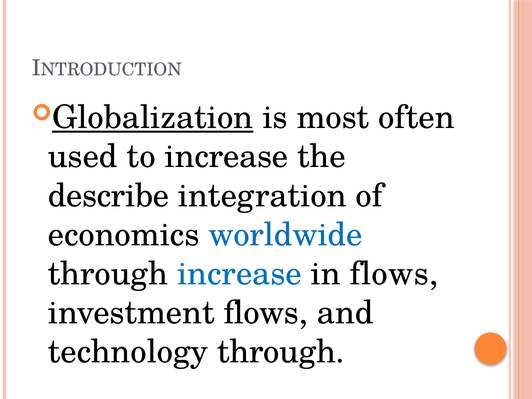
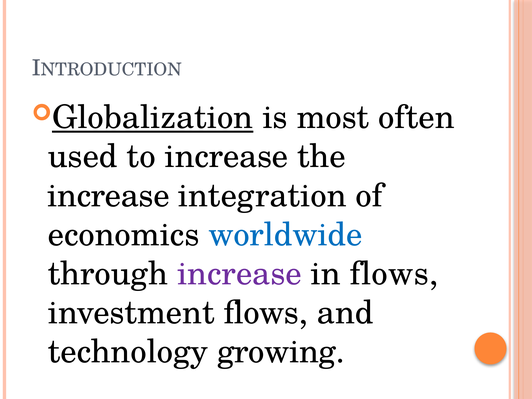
describe at (108, 196): describe -> increase
increase at (239, 274) colour: blue -> purple
technology through: through -> growing
